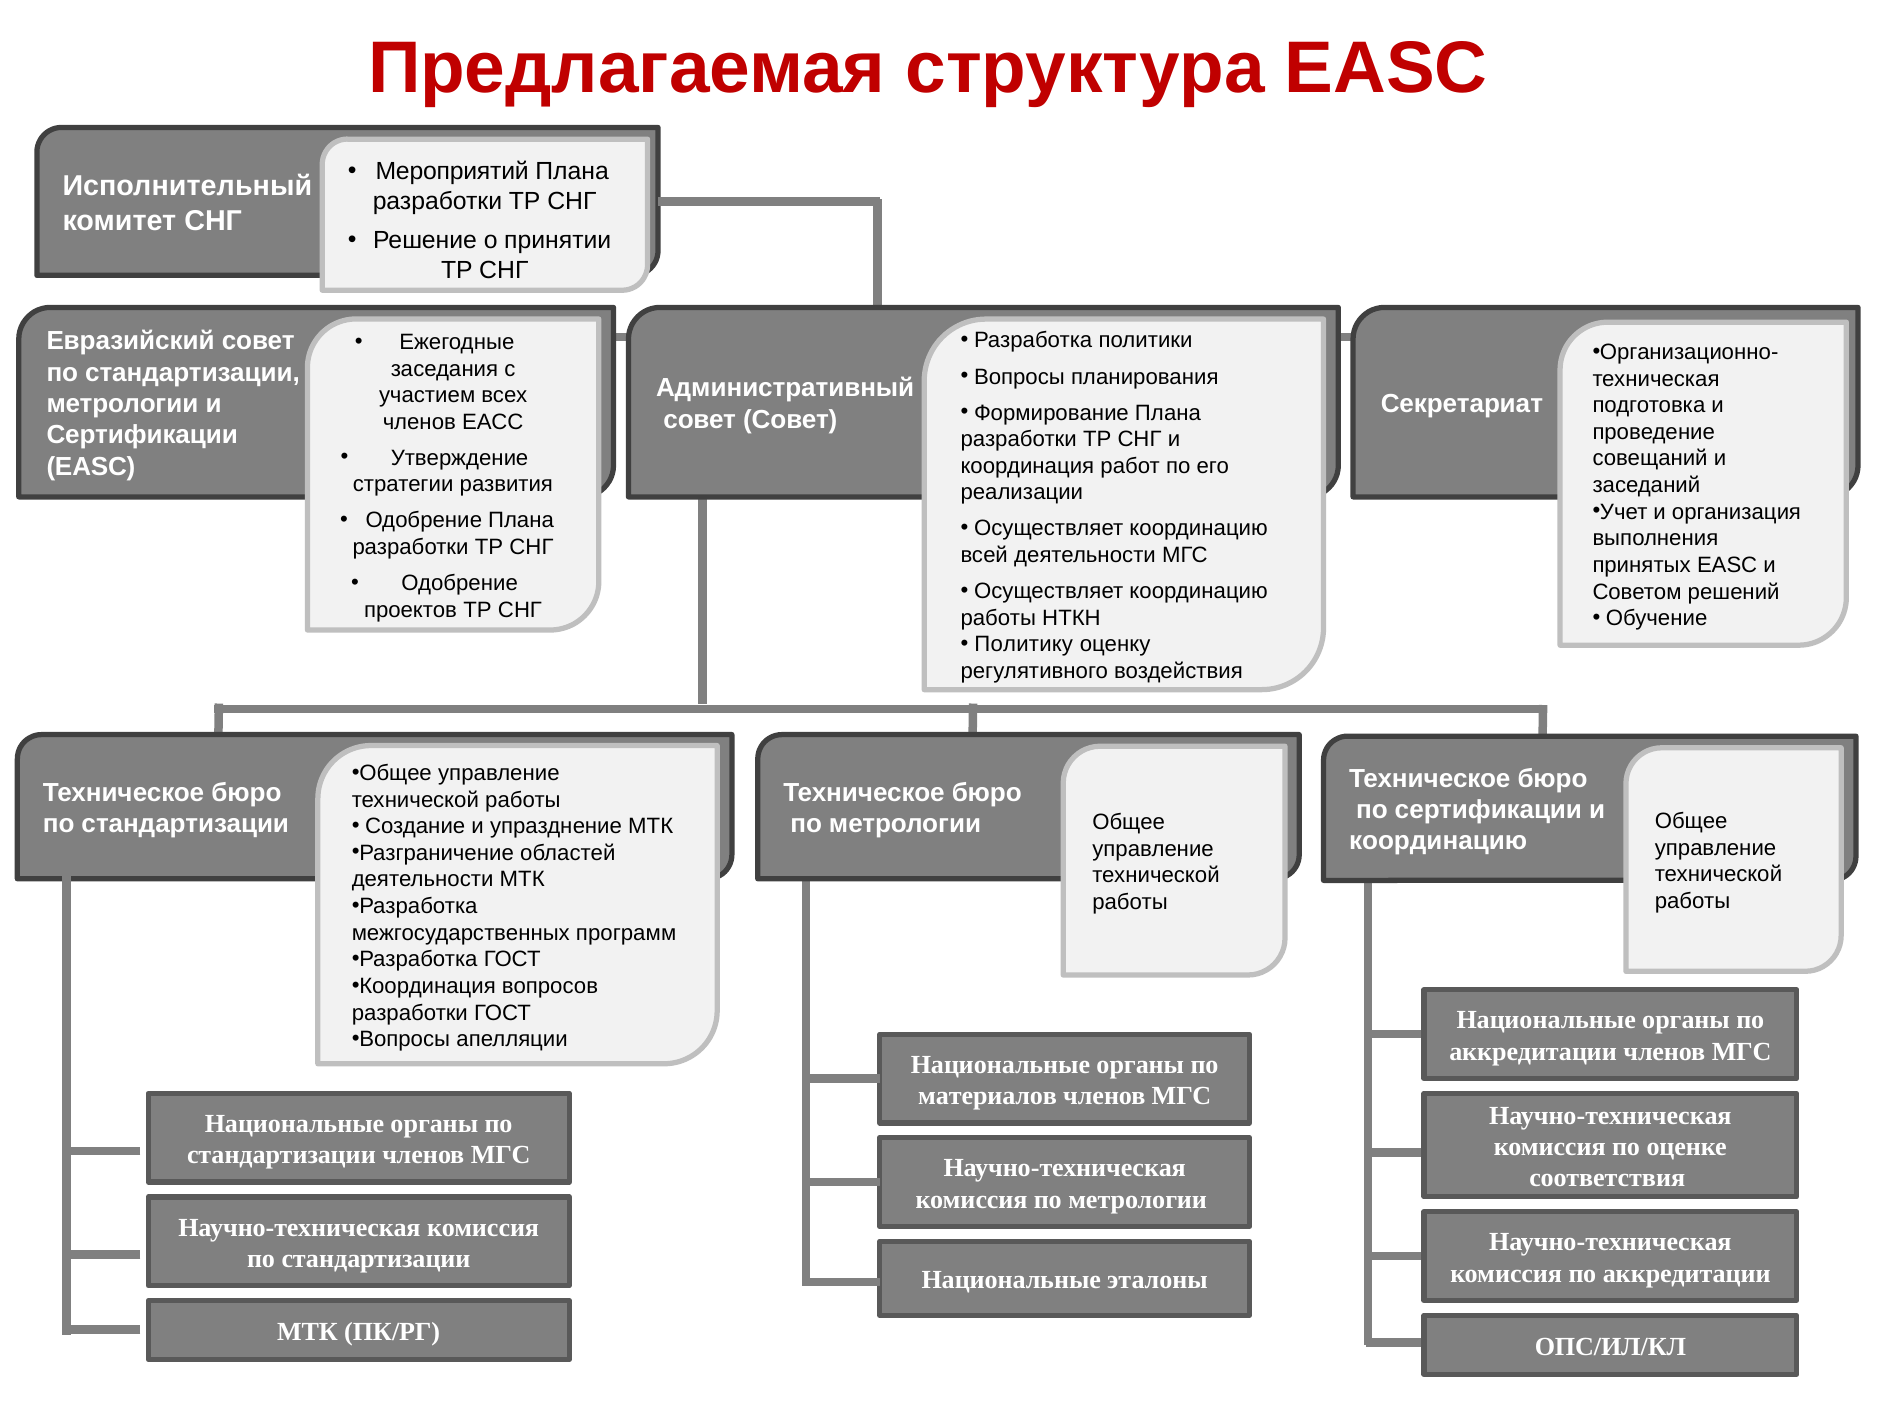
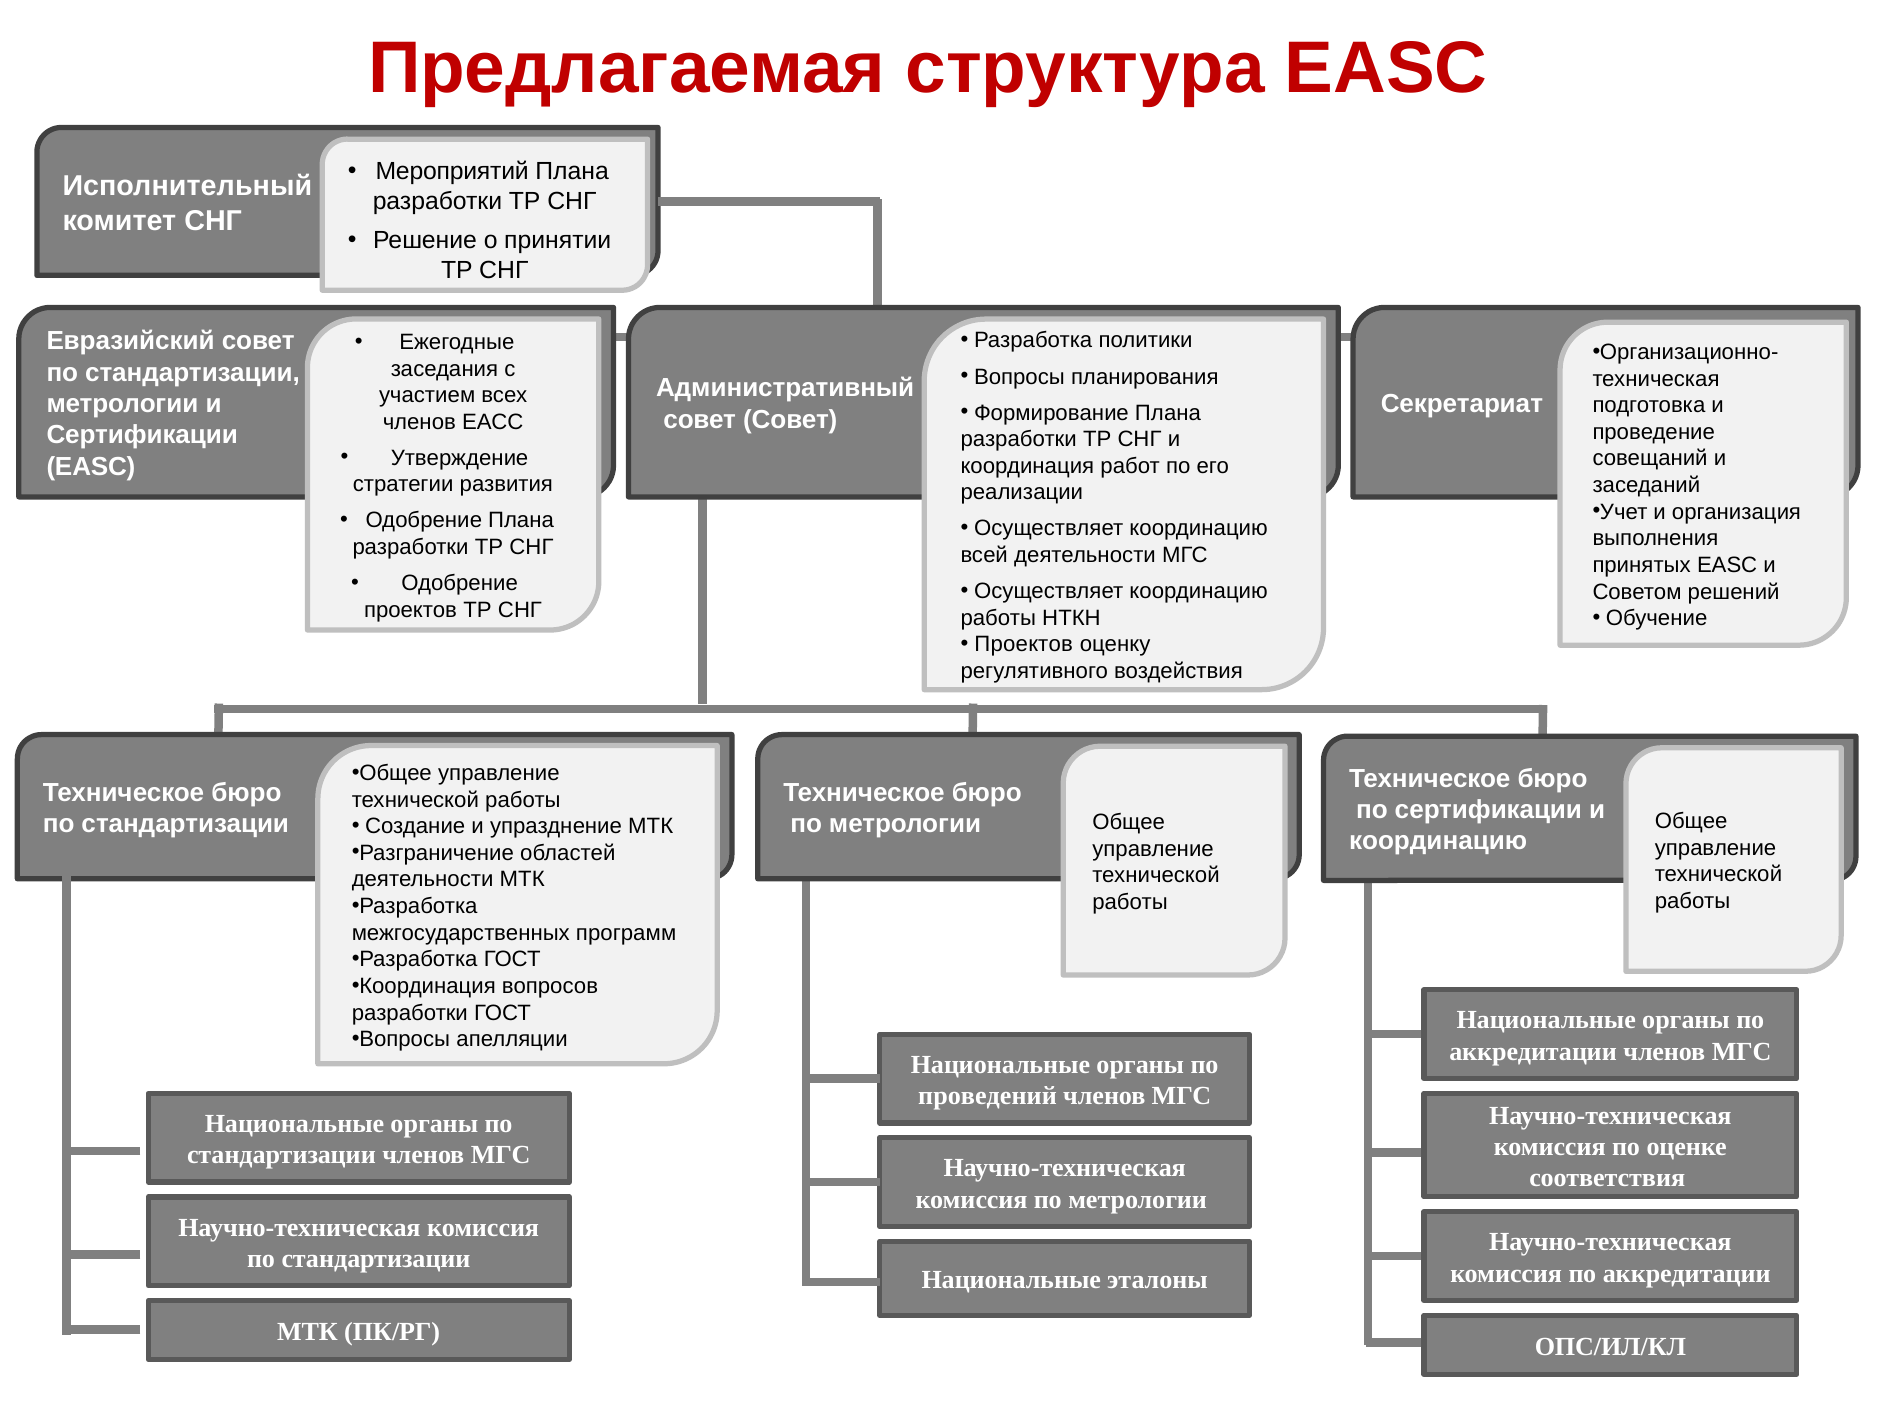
Политику at (1024, 644): Политику -> Проектов
материалов: материалов -> проведений
